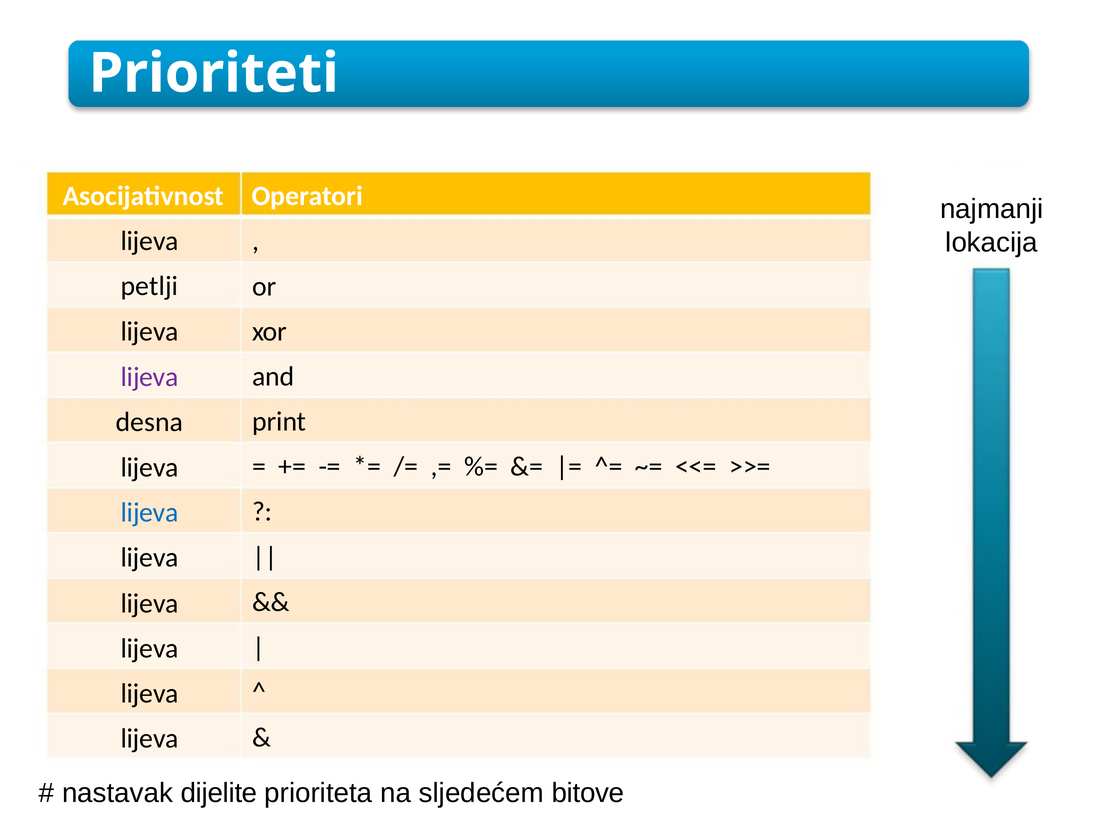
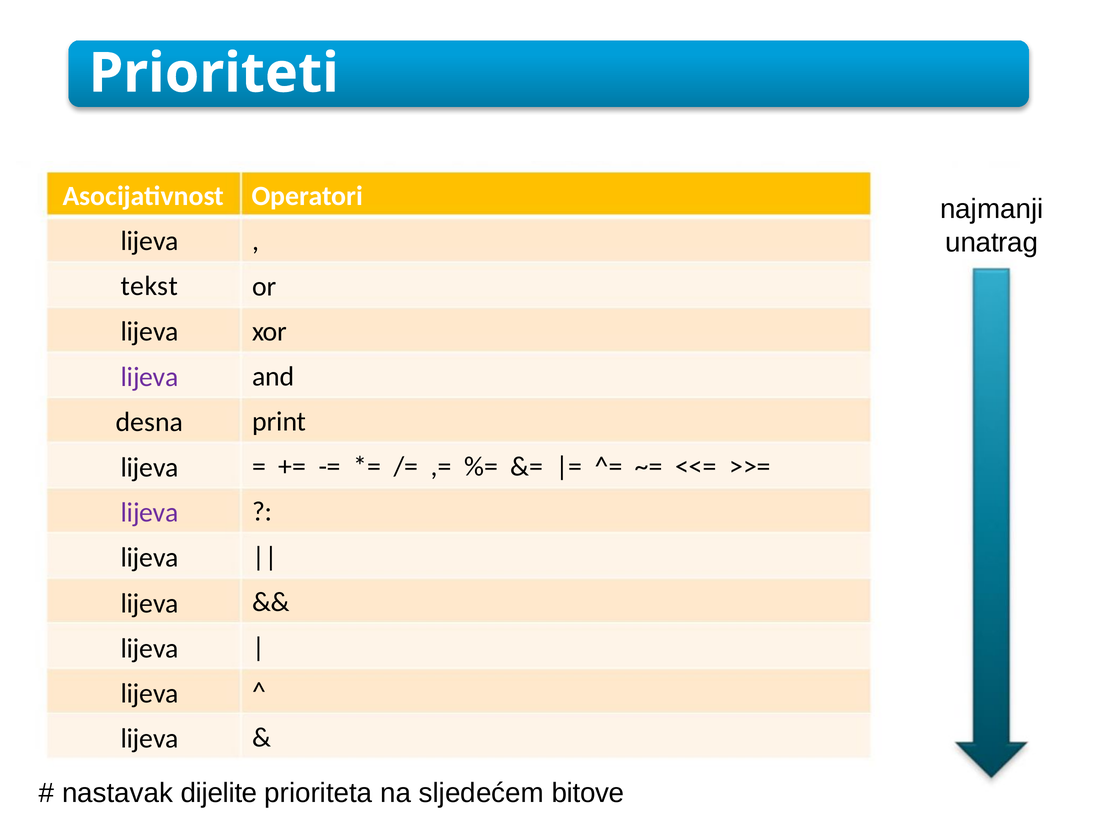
lokacija: lokacija -> unatrag
petlji: petlji -> tekst
lijeva at (150, 513) colour: blue -> purple
